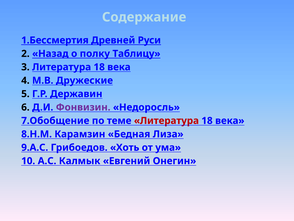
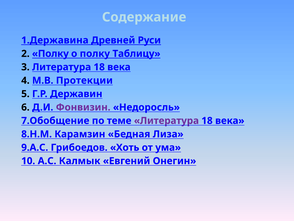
1.Бессмертия: 1.Бессмертия -> 1.Державина
2 Назад: Назад -> Полку
Дружеские: Дружеские -> Протекции
Литература at (166, 120) colour: red -> purple
